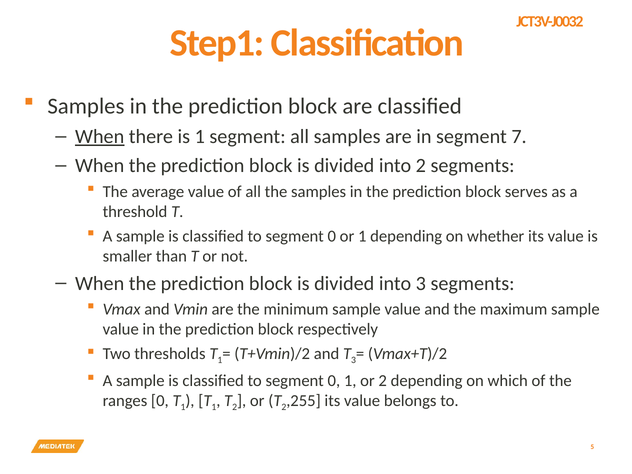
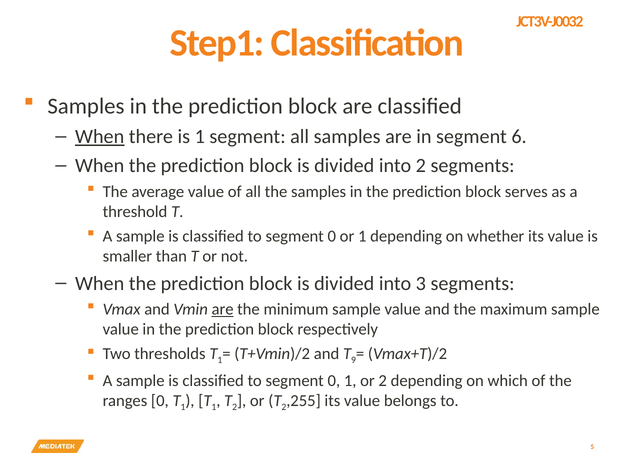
7: 7 -> 6
are at (223, 309) underline: none -> present
T 3: 3 -> 9
